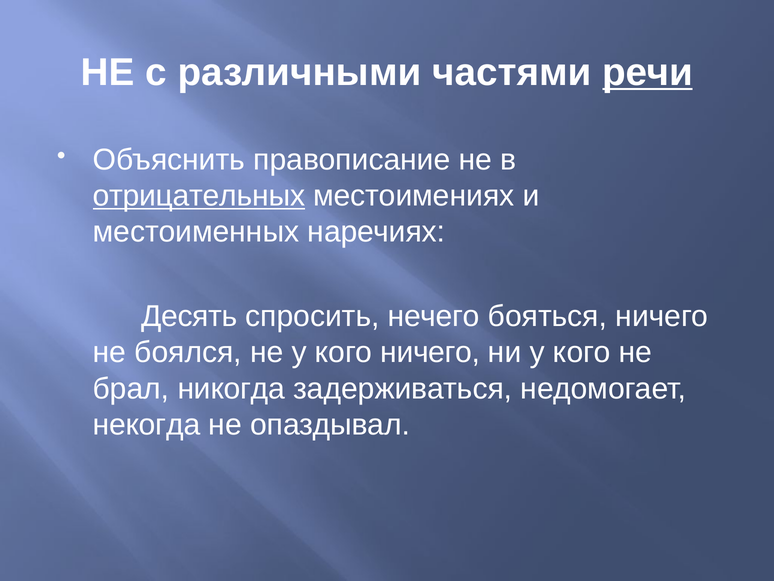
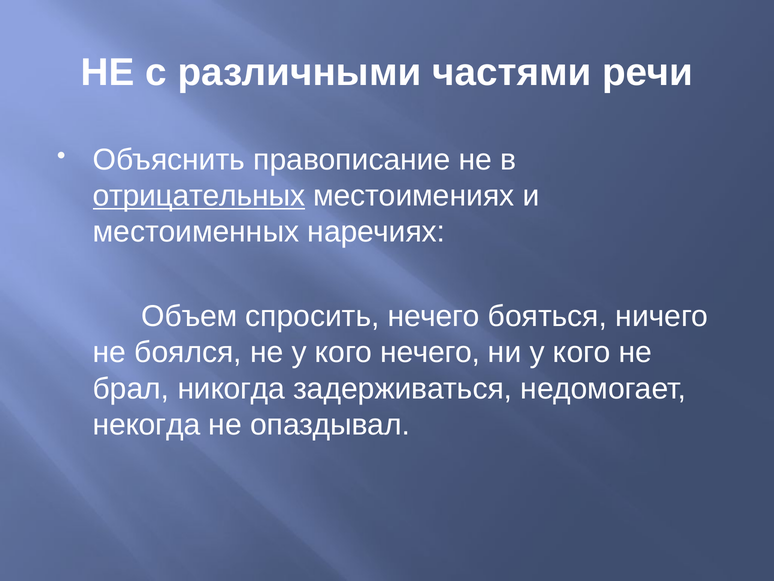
речи underline: present -> none
Десять: Десять -> Объем
кого ничего: ничего -> нечего
